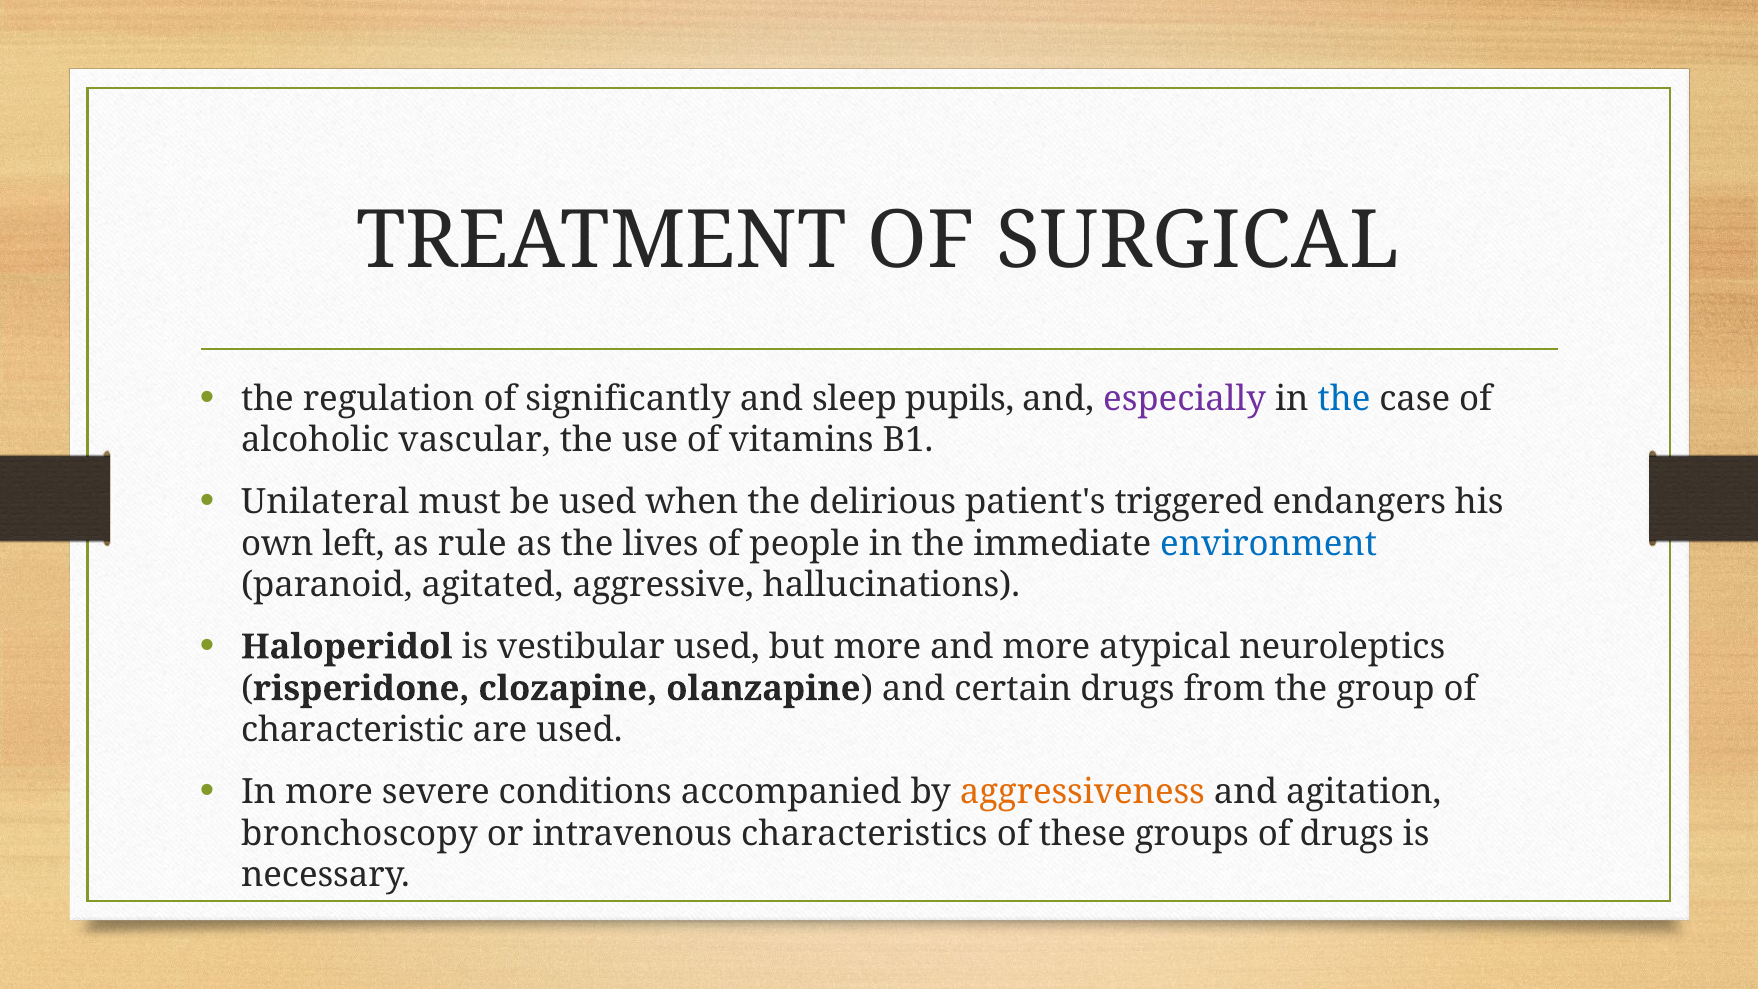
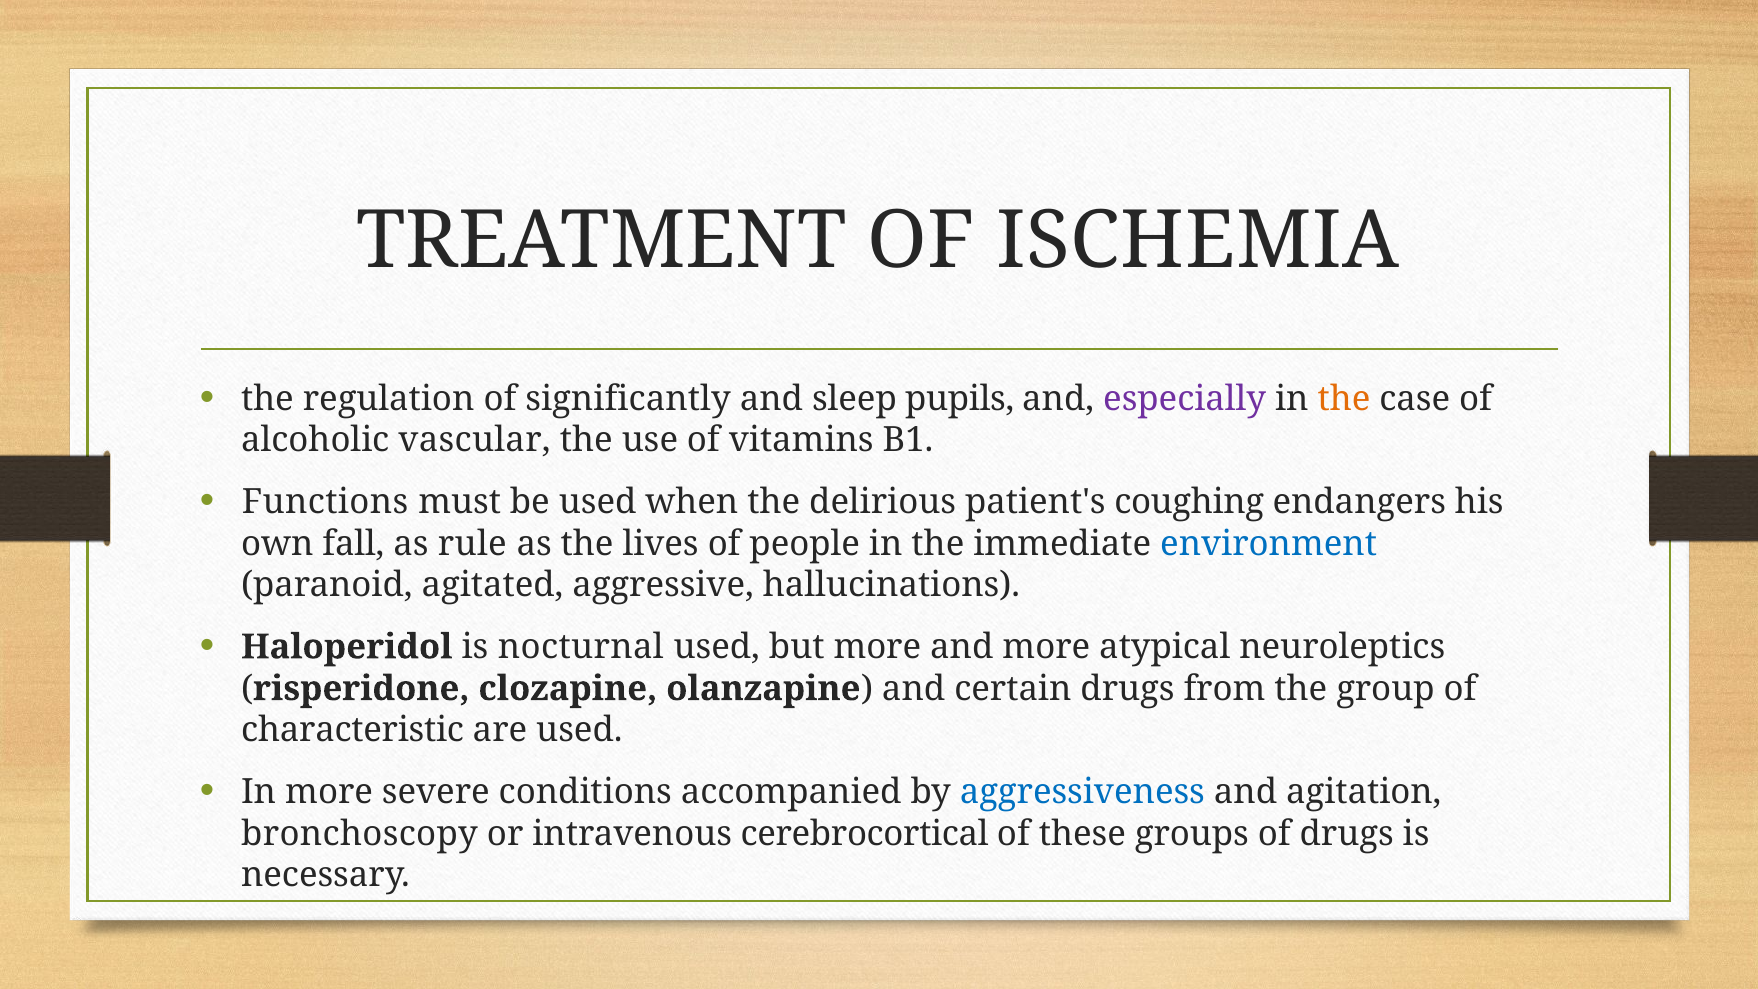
SURGICAL: SURGICAL -> ISCHEMIA
the at (1344, 399) colour: blue -> orange
Unilateral: Unilateral -> Functions
triggered: triggered -> coughing
left: left -> fall
vestibular: vestibular -> nocturnal
aggressiveness colour: orange -> blue
characteristics: characteristics -> cerebrocortical
